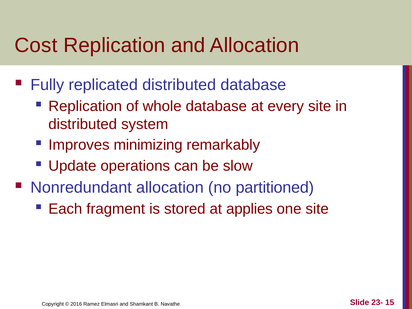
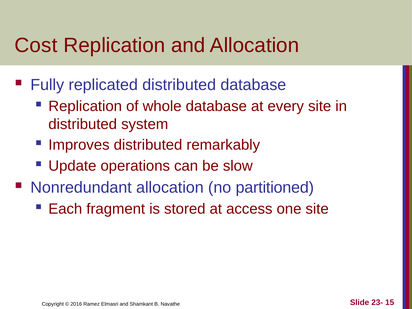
Improves minimizing: minimizing -> distributed
applies: applies -> access
